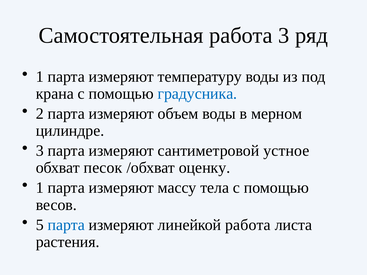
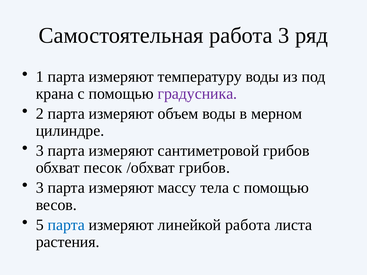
градусника colour: blue -> purple
сантиметровой устное: устное -> грибов
/обхват оценку: оценку -> грибов
1 at (40, 188): 1 -> 3
